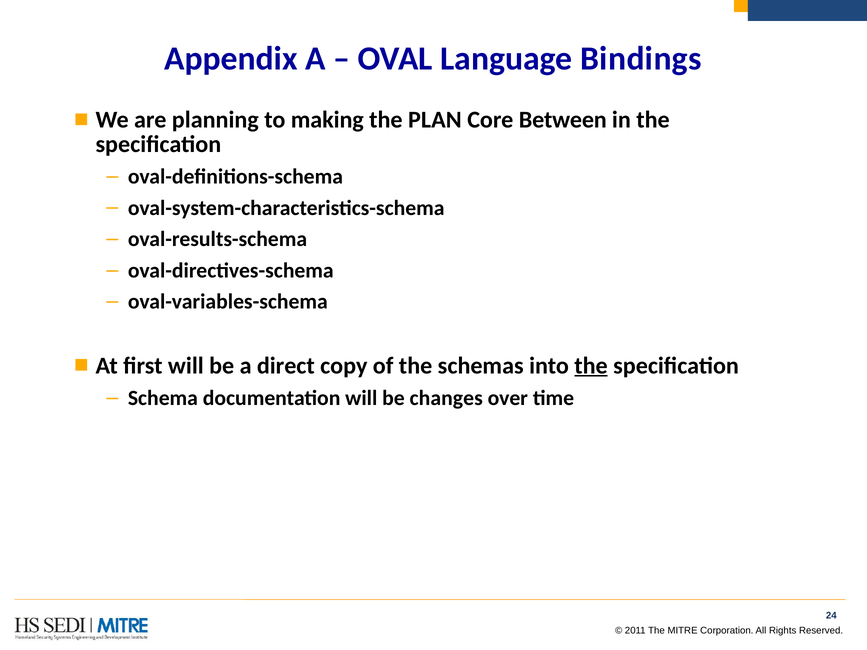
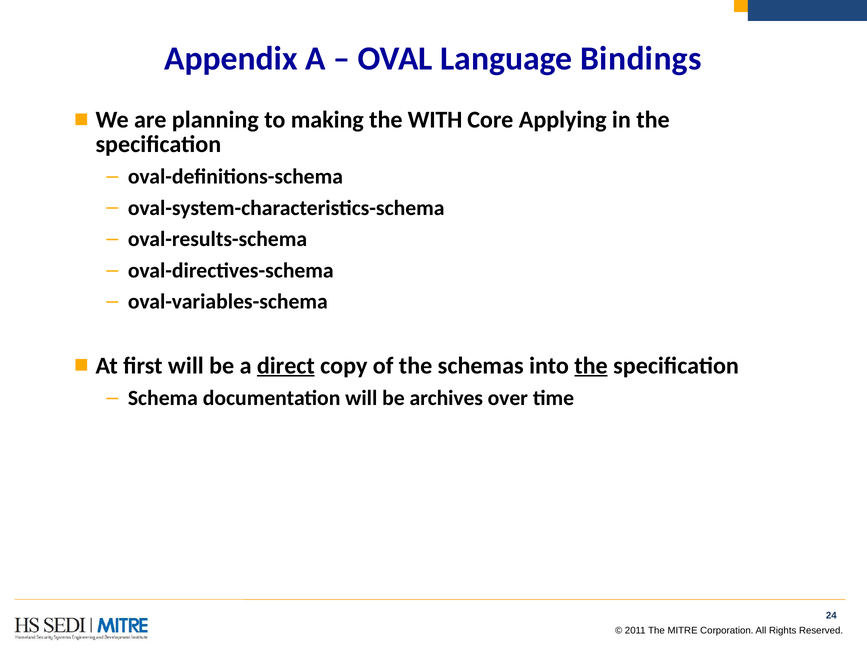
PLAN: PLAN -> WITH
Between: Between -> Applying
direct underline: none -> present
changes: changes -> archives
